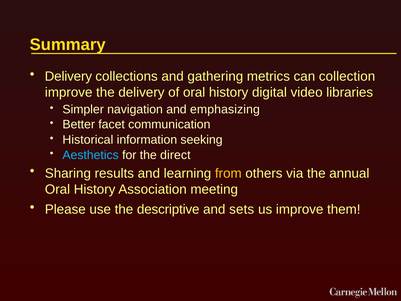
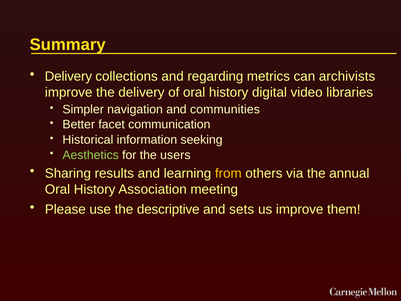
gathering: gathering -> regarding
collection: collection -> archivists
emphasizing: emphasizing -> communities
Aesthetics colour: light blue -> light green
direct: direct -> users
